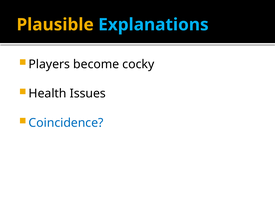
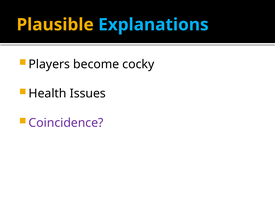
Coincidence colour: blue -> purple
